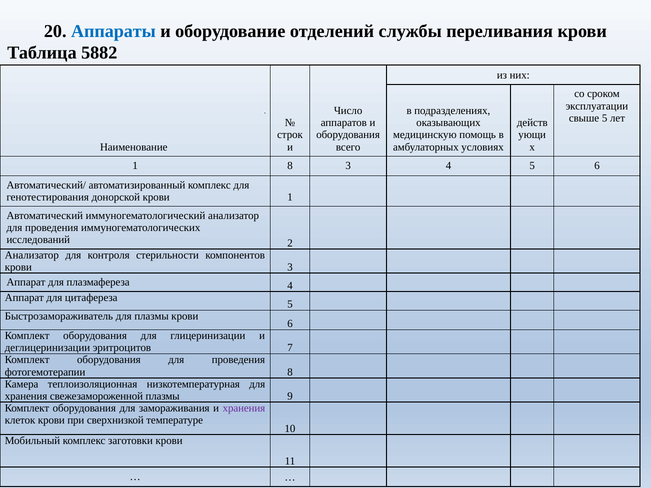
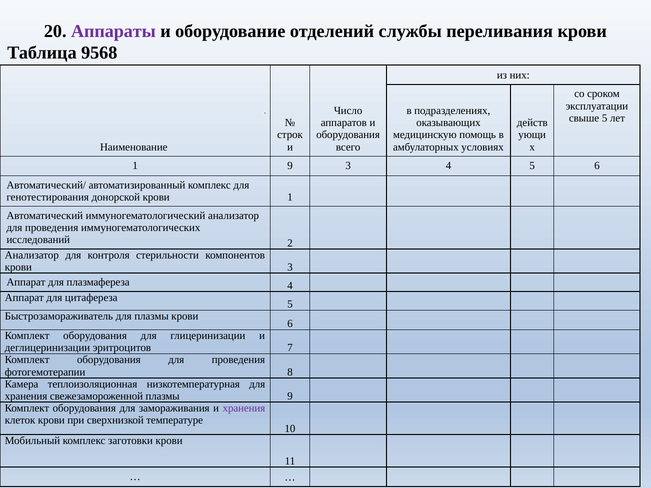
Аппараты colour: blue -> purple
5882: 5882 -> 9568
1 8: 8 -> 9
